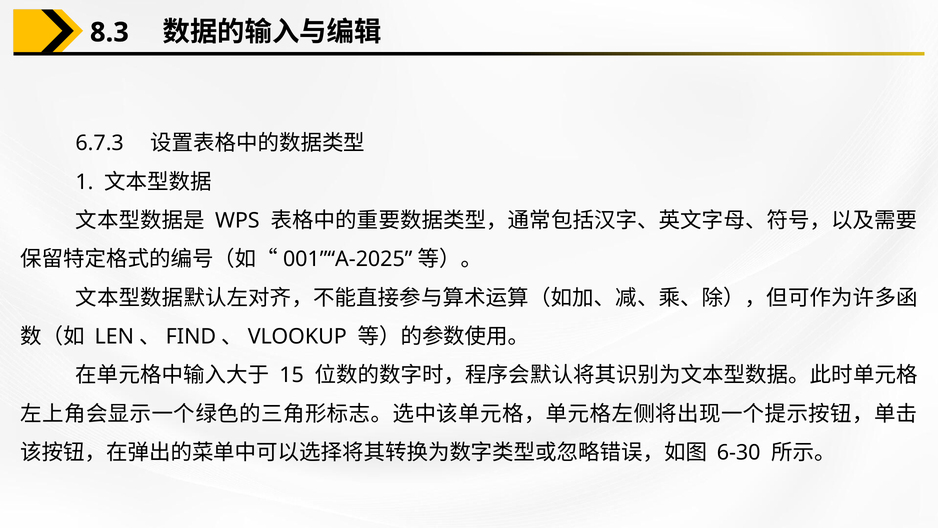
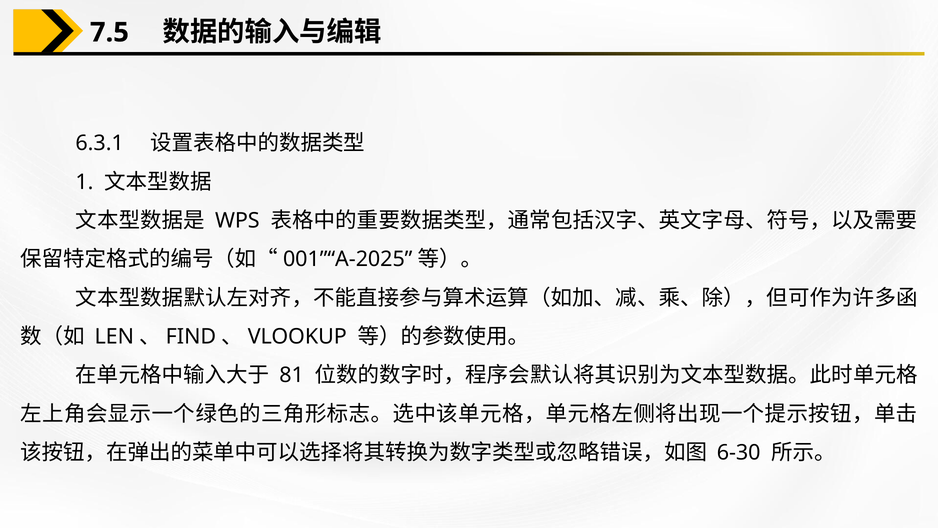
8.3: 8.3 -> 7.5
6.7.3: 6.7.3 -> 6.3.1
15: 15 -> 81
